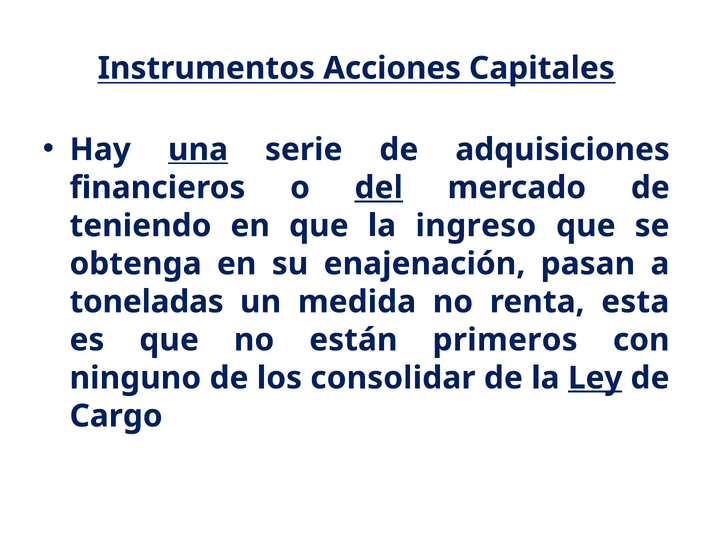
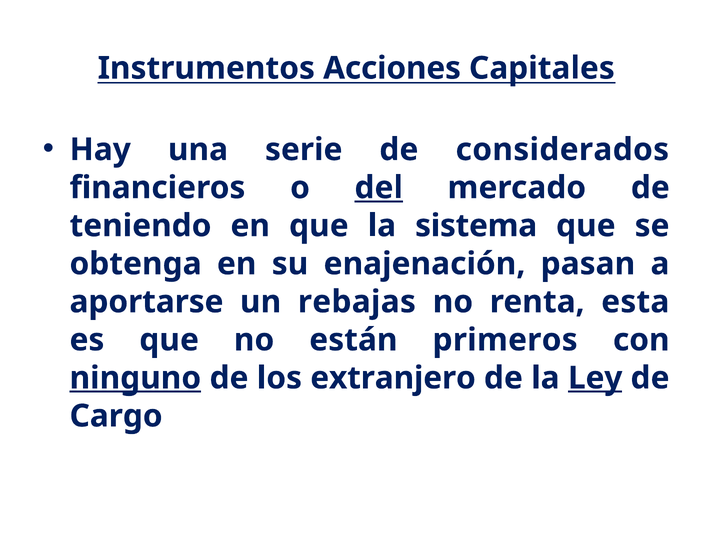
una underline: present -> none
adquisiciones: adquisiciones -> considerados
ingreso: ingreso -> sistema
toneladas: toneladas -> aportarse
medida: medida -> rebajas
ninguno underline: none -> present
consolidar: consolidar -> extranjero
